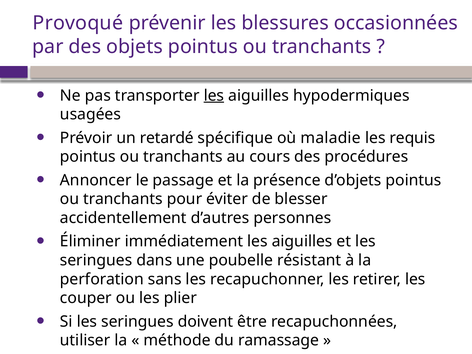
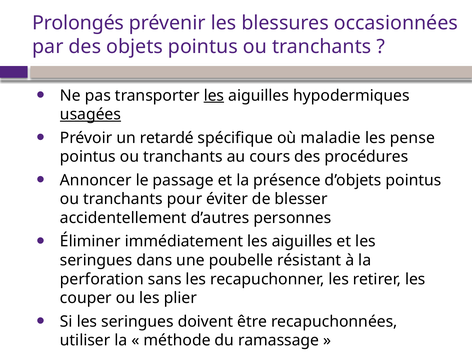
Provoqué: Provoqué -> Prolongés
usagées underline: none -> present
requis: requis -> pense
